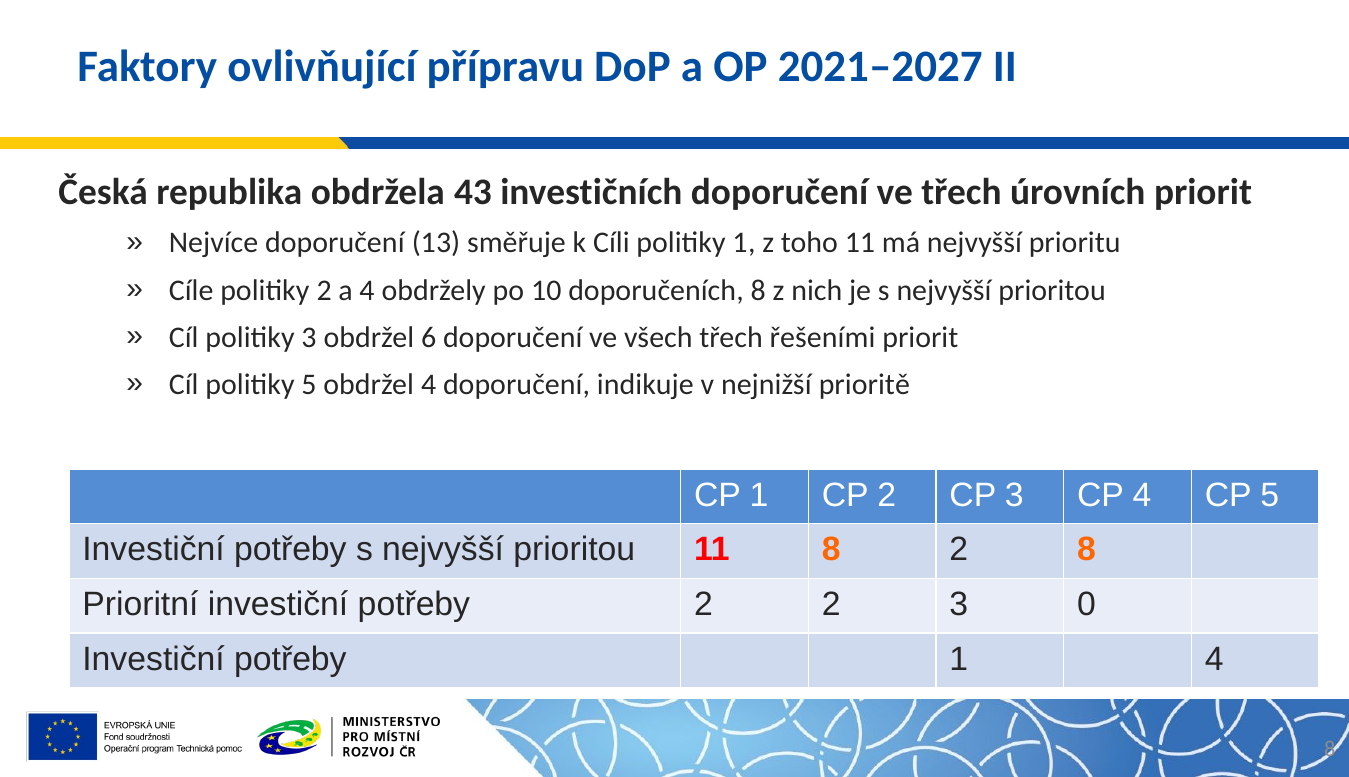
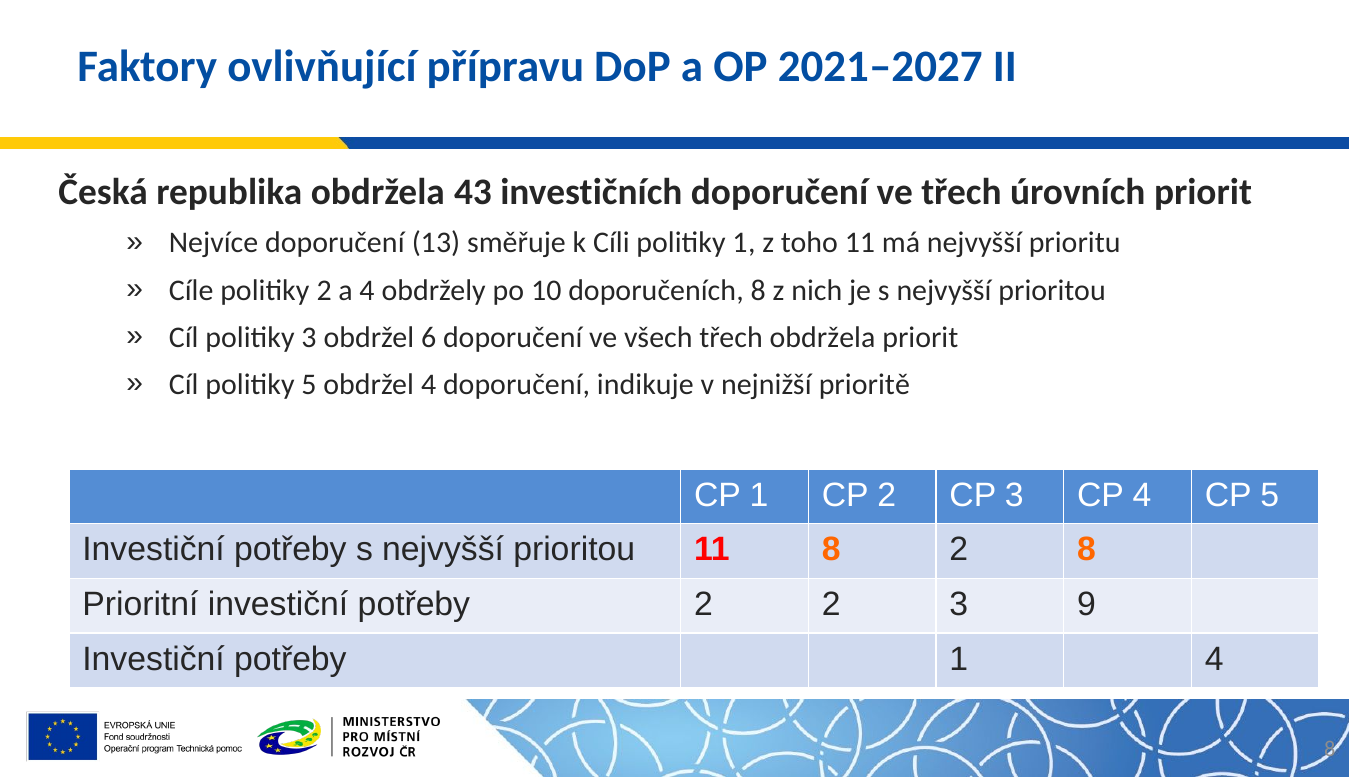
třech řešeními: řešeními -> obdržela
0: 0 -> 9
